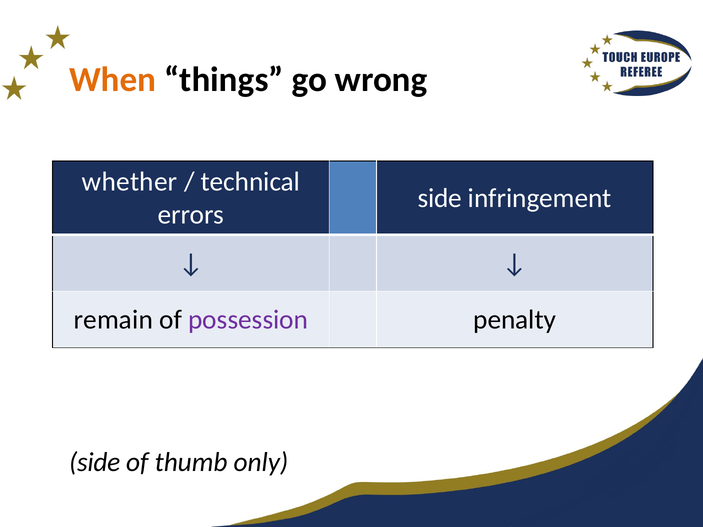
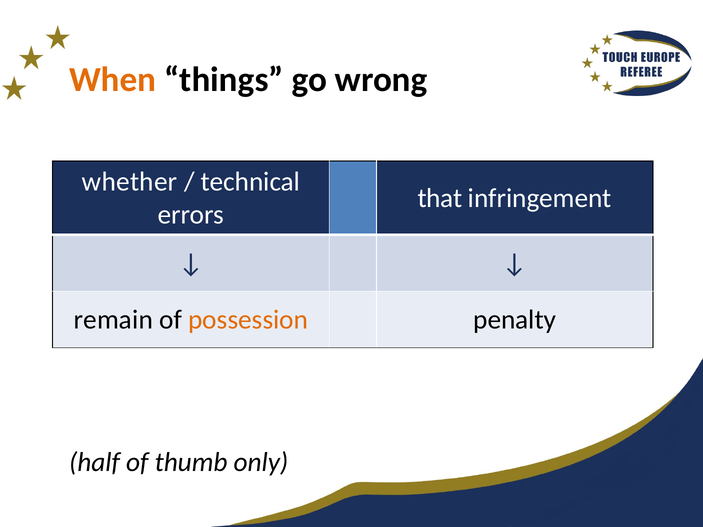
side at (440, 198): side -> that
possession colour: purple -> orange
side at (95, 463): side -> half
